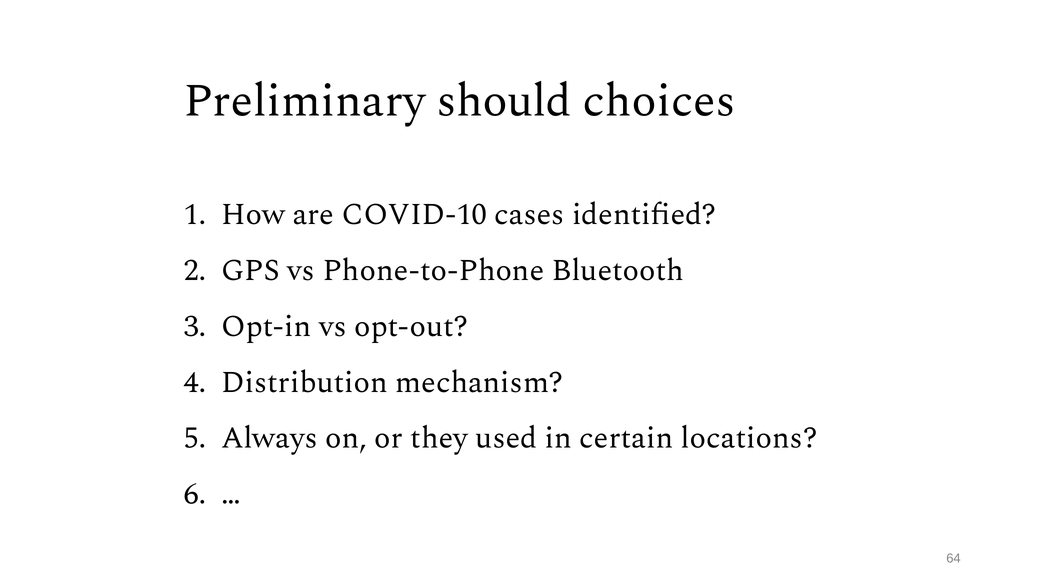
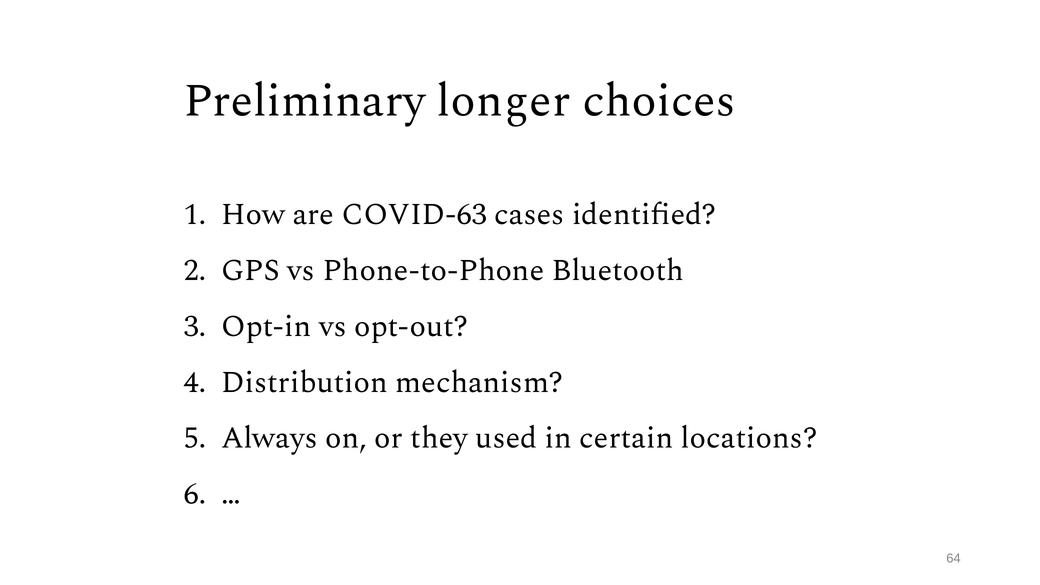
should: should -> longer
COVID-10: COVID-10 -> COVID-63
